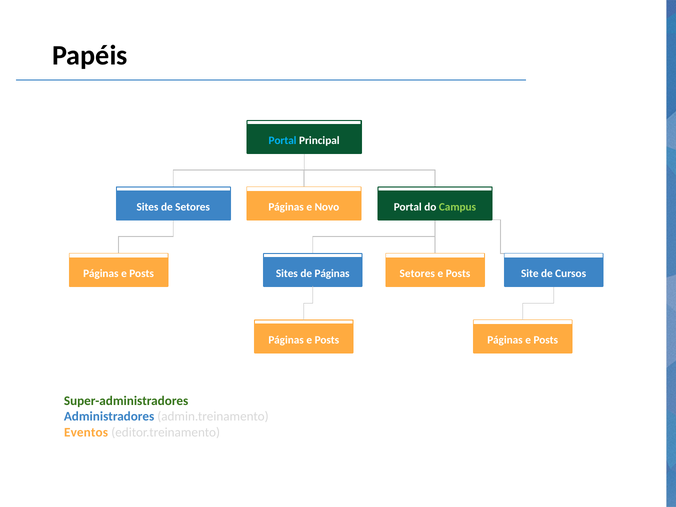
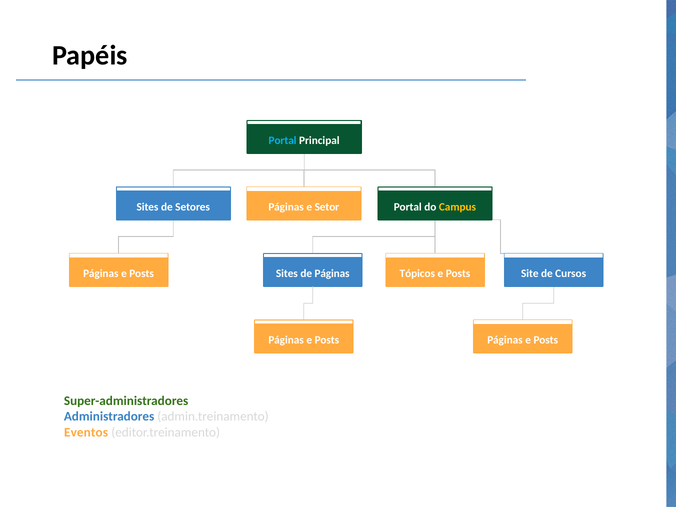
Novo: Novo -> Setor
Campus colour: light green -> yellow
Setores at (417, 273): Setores -> Tópicos
